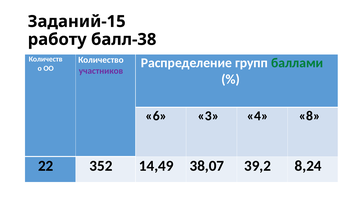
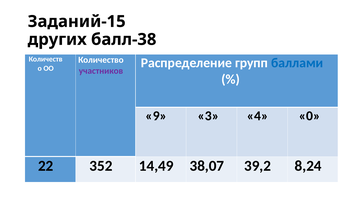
работу: работу -> других
баллами colour: green -> blue
6: 6 -> 9
8: 8 -> 0
